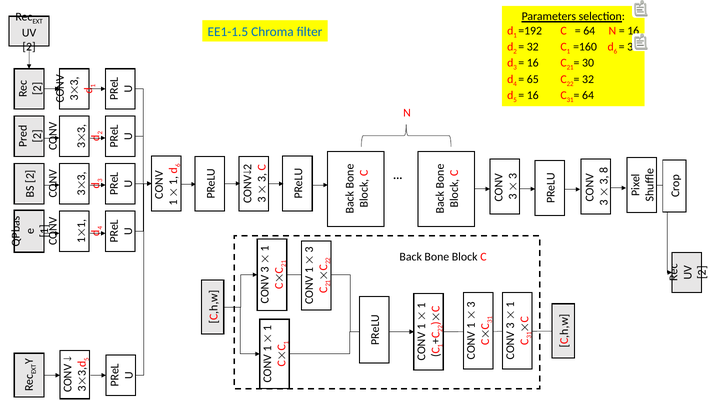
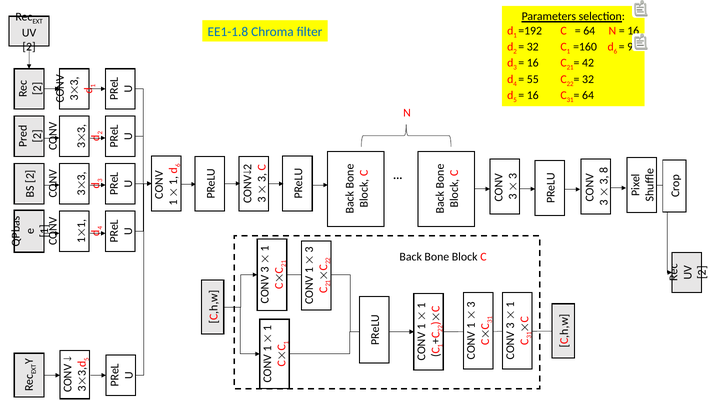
EE1-1.5: EE1-1.5 -> EE1-1.8
30 at (633, 47): 30 -> 94
30 at (588, 63): 30 -> 42
65: 65 -> 55
